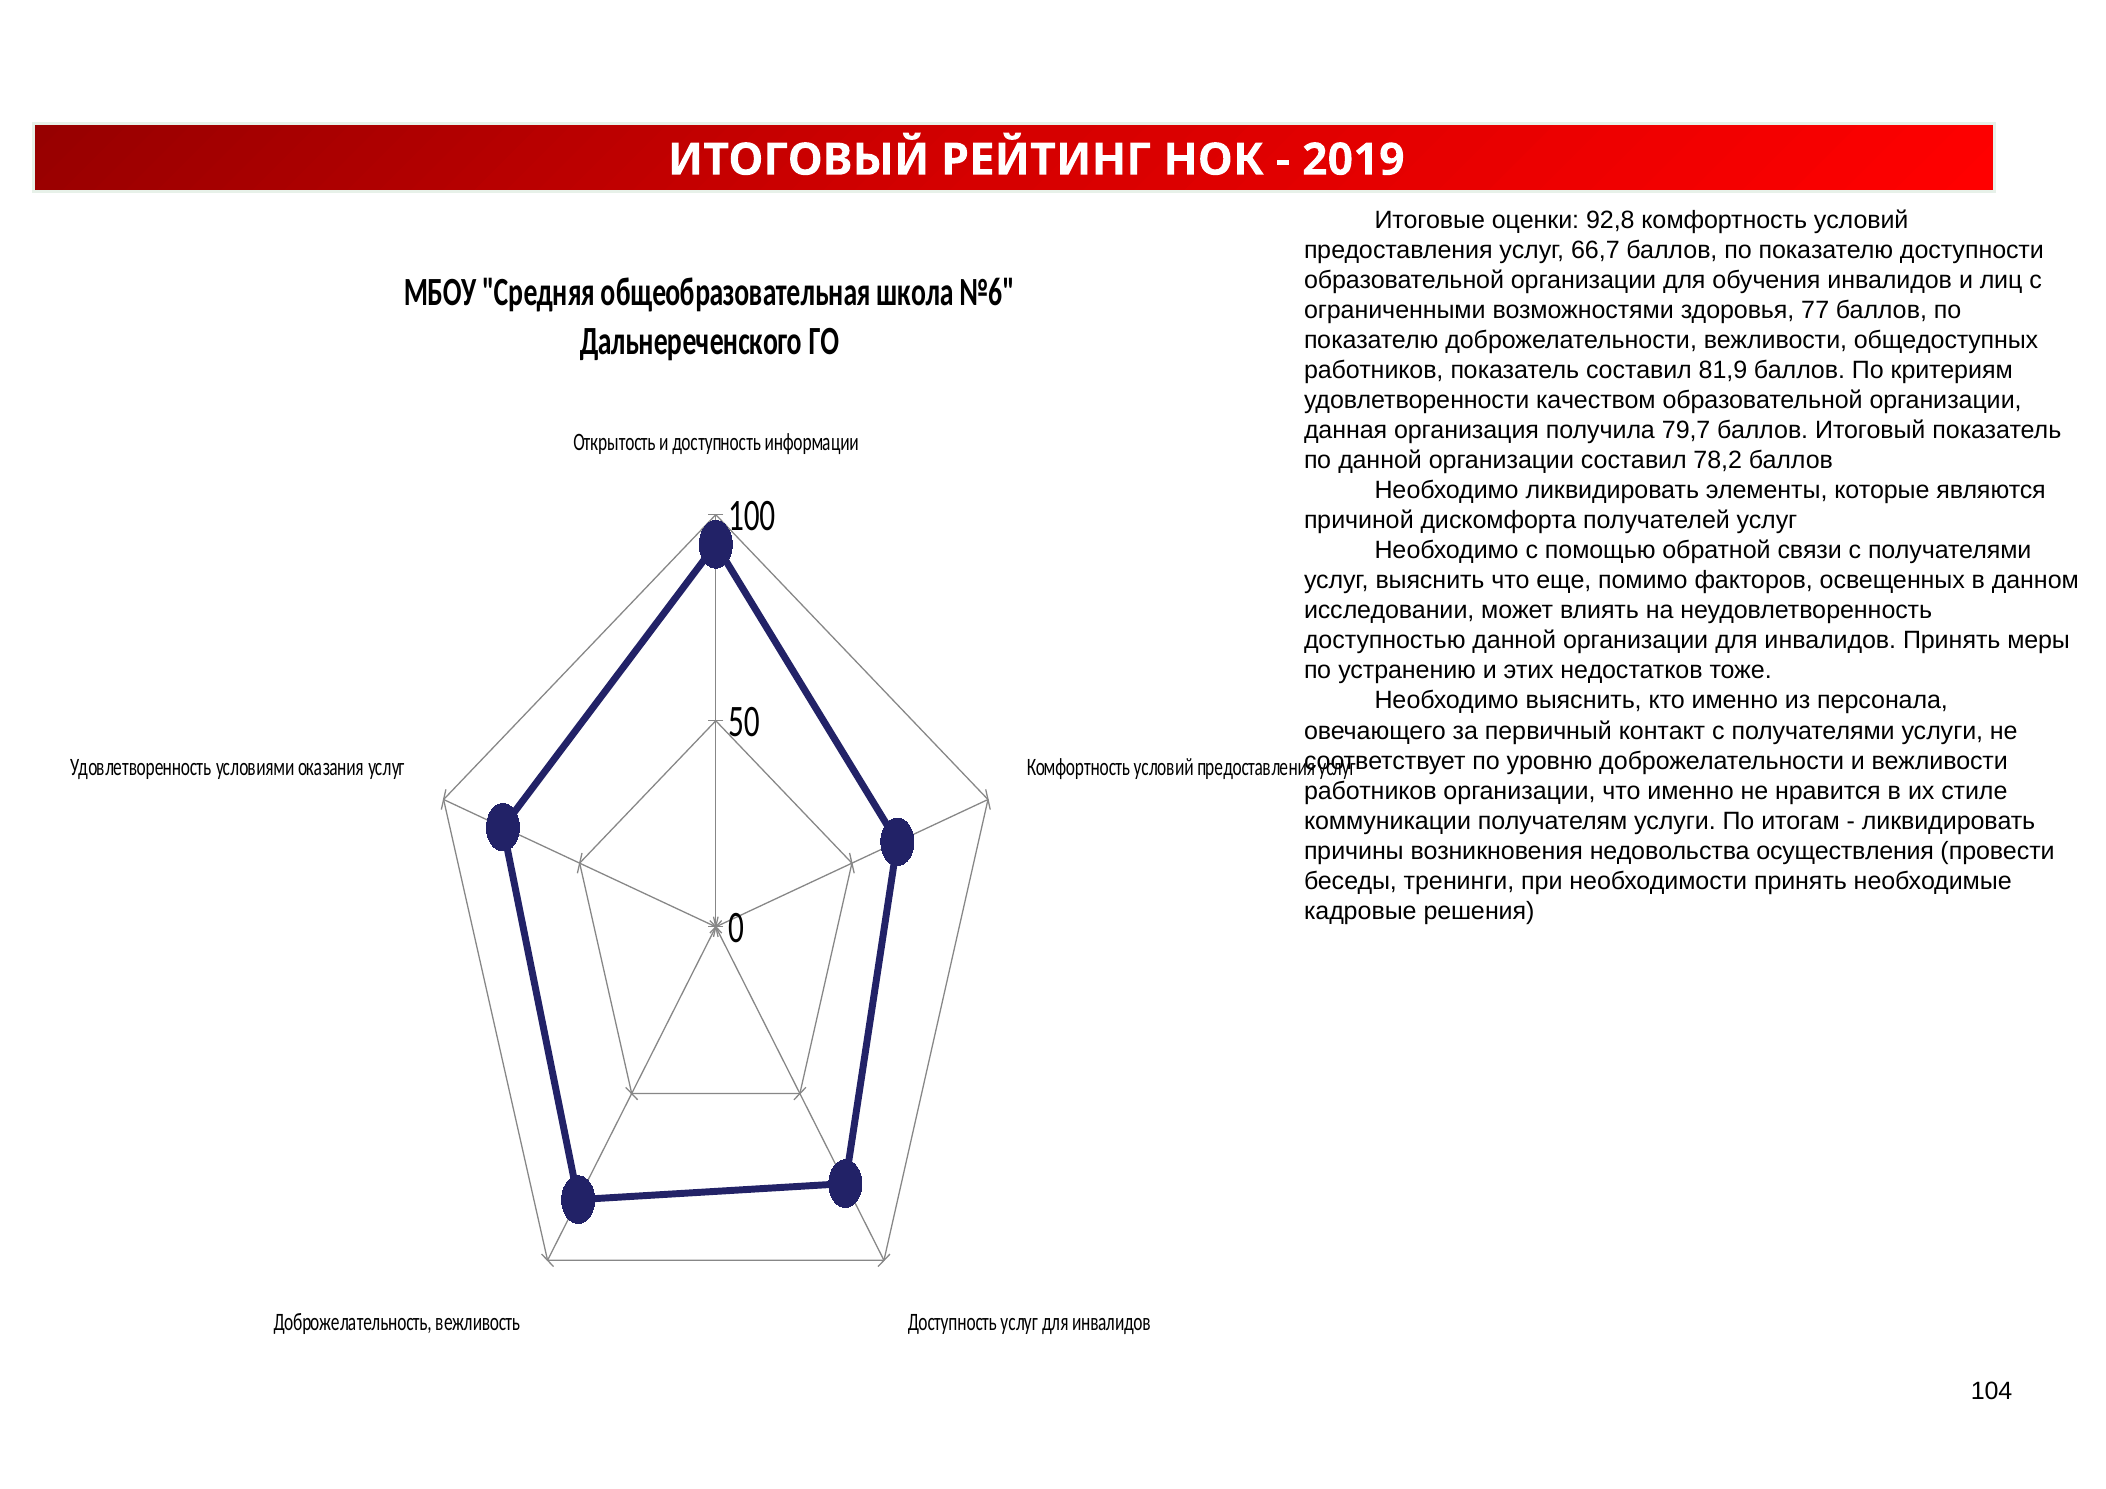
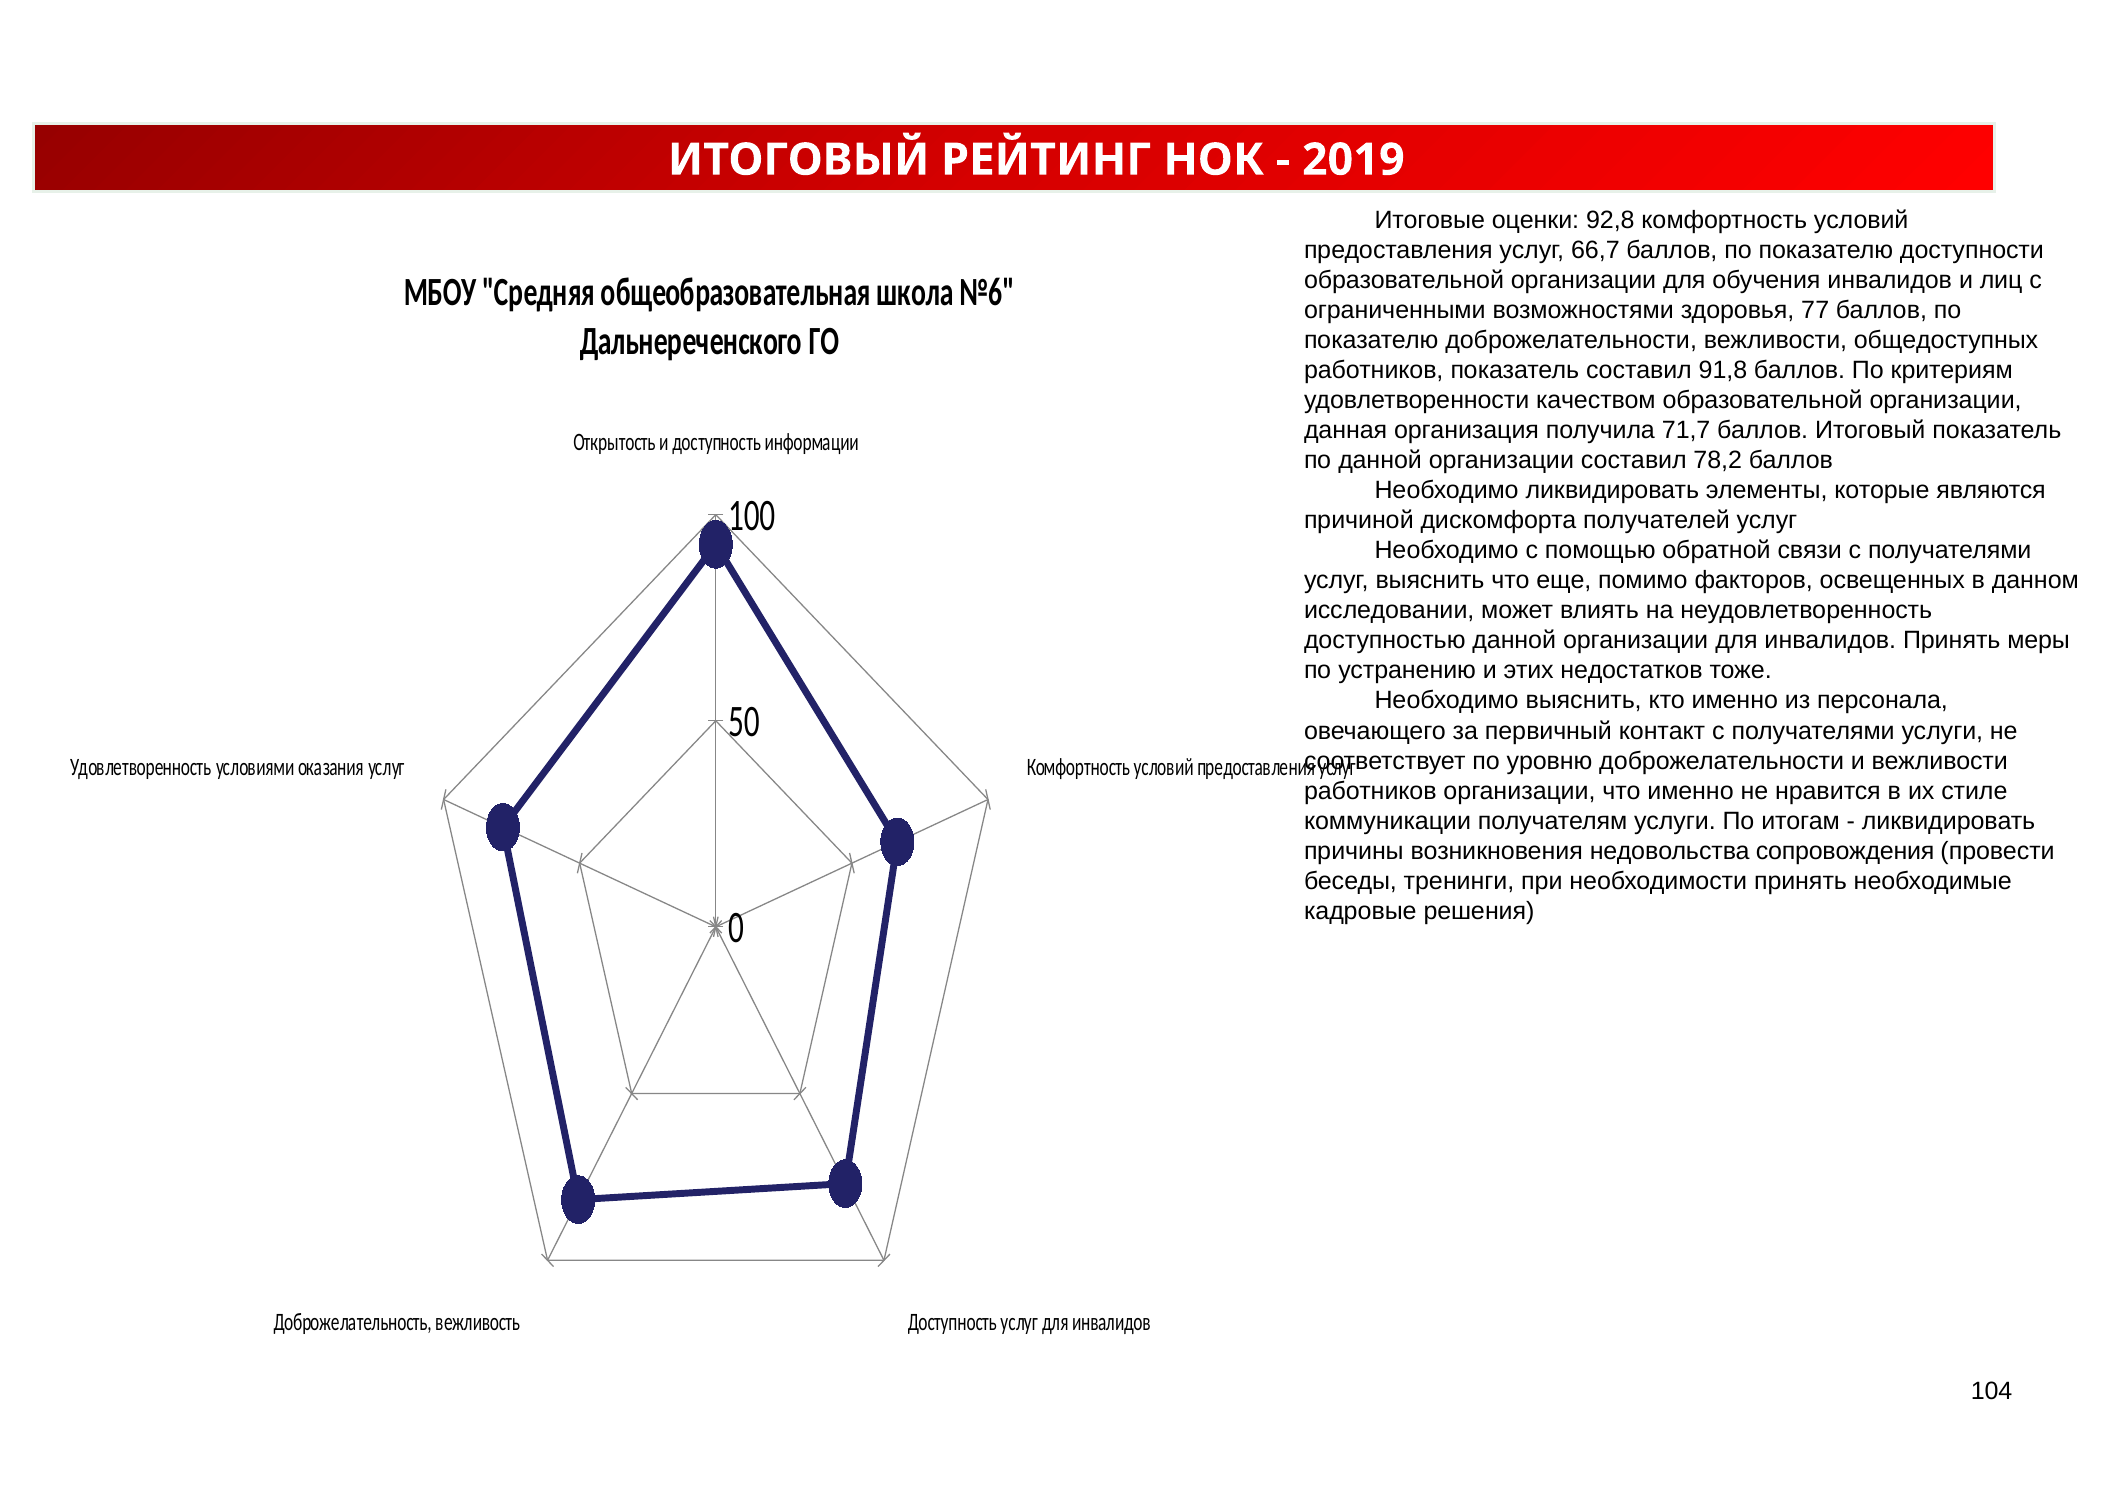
81,9: 81,9 -> 91,8
79,7: 79,7 -> 71,7
осуществления: осуществления -> сопровождения
